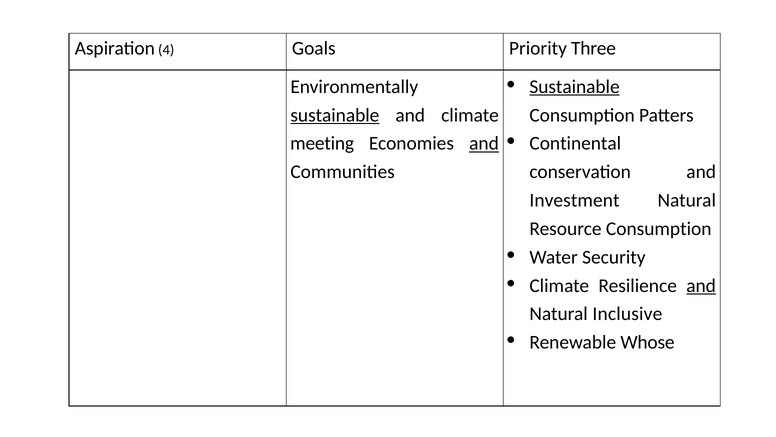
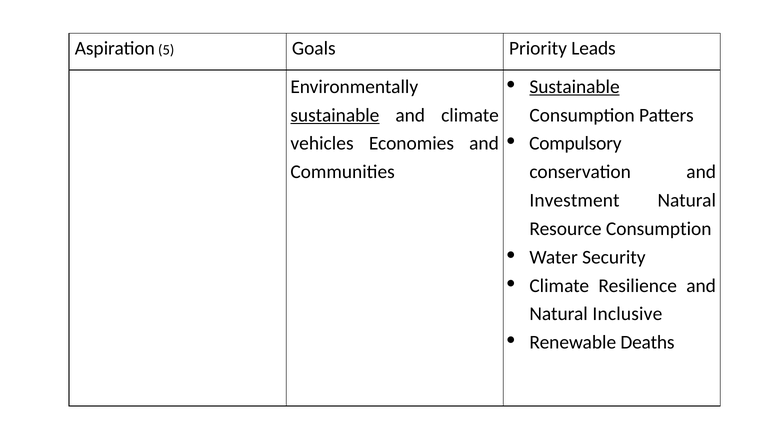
4: 4 -> 5
Three: Three -> Leads
Continental: Continental -> Compulsory
meeting: meeting -> vehicles
and at (484, 143) underline: present -> none
and at (701, 285) underline: present -> none
Whose: Whose -> Deaths
